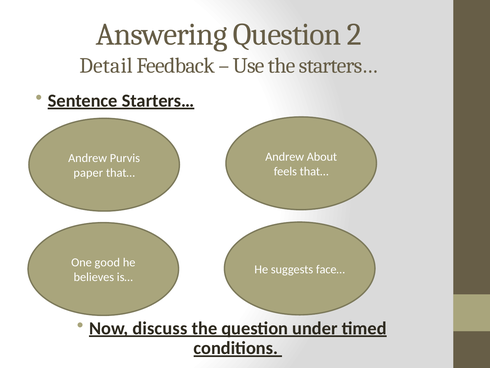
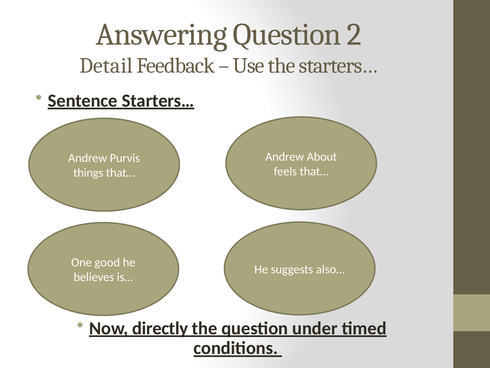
paper: paper -> things
face…: face… -> also…
discuss: discuss -> directly
